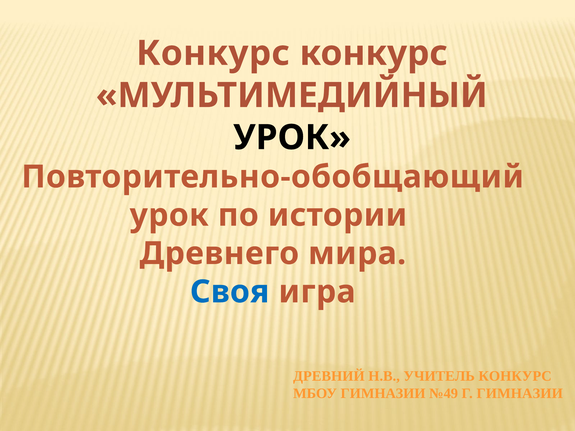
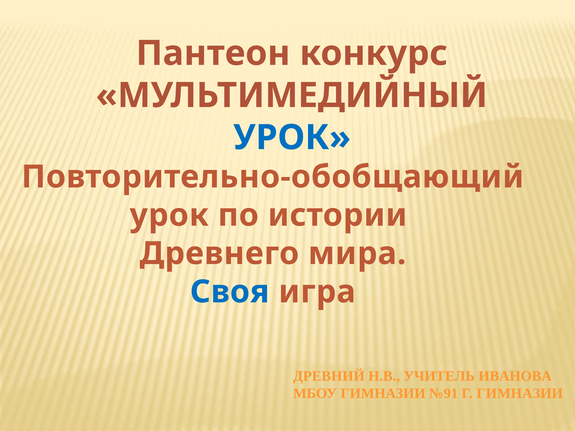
Конкурс at (213, 53): Конкурс -> Пантеон
УРОК at (292, 138) colour: black -> blue
УЧИТЕЛЬ КОНКУРС: КОНКУРС -> ИВАНОВА
№49: №49 -> №91
